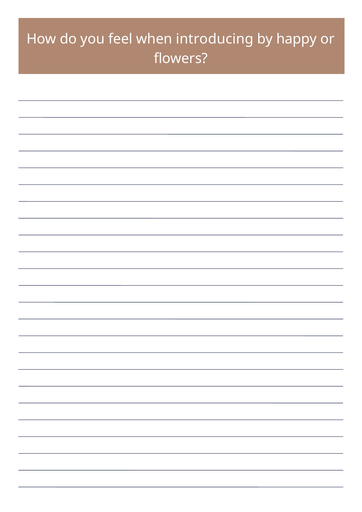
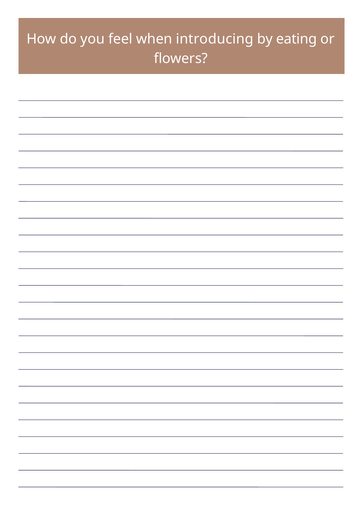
happy: happy -> eating
